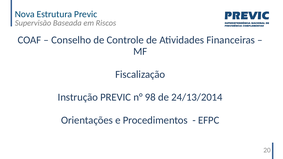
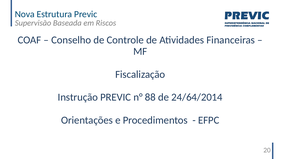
98: 98 -> 88
24/13/2014: 24/13/2014 -> 24/64/2014
